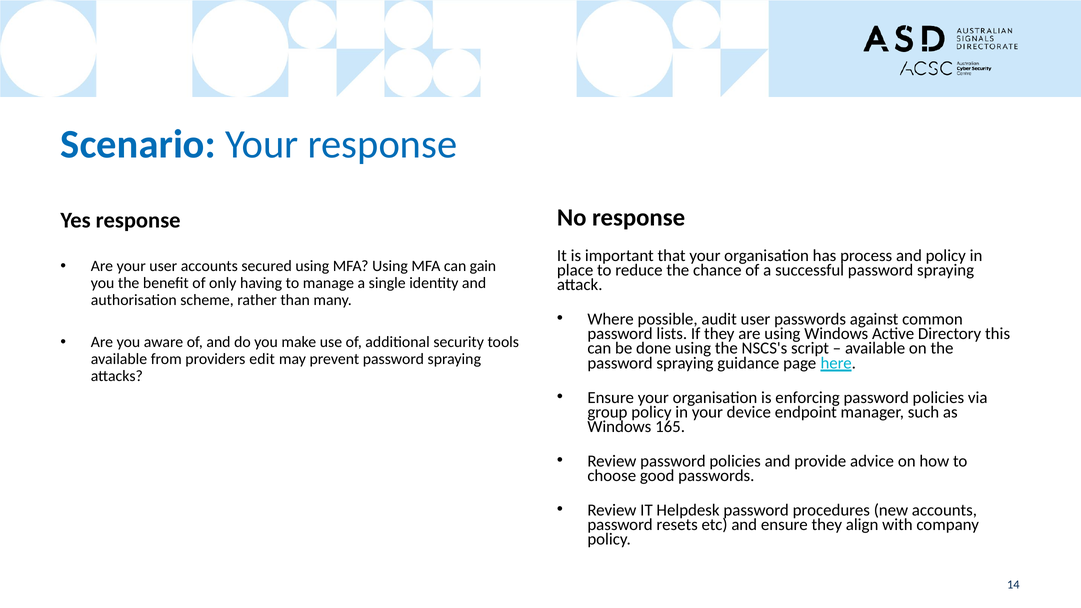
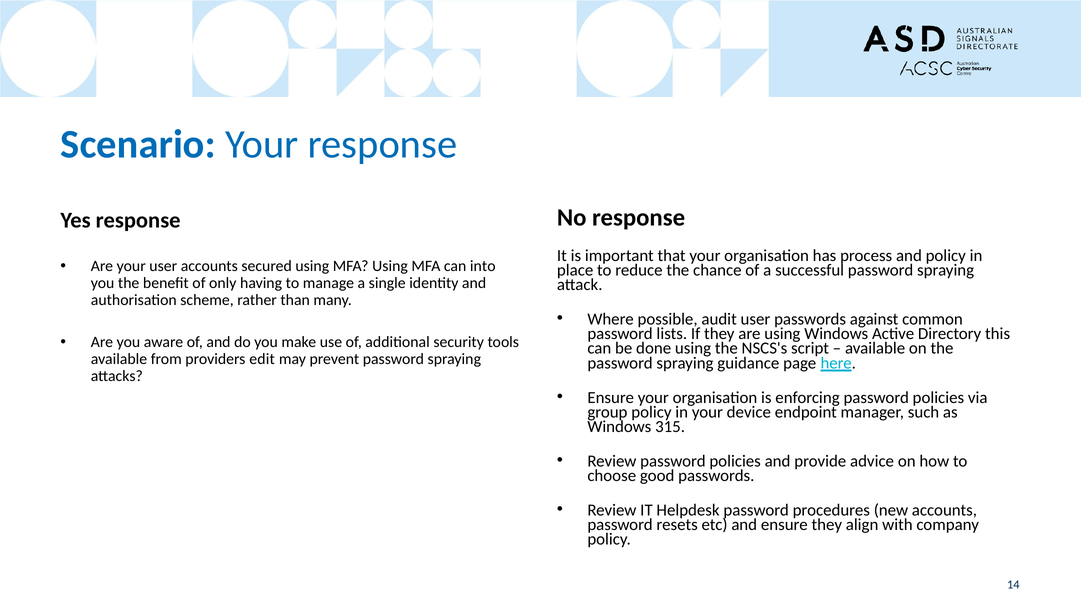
gain: gain -> into
165: 165 -> 315
